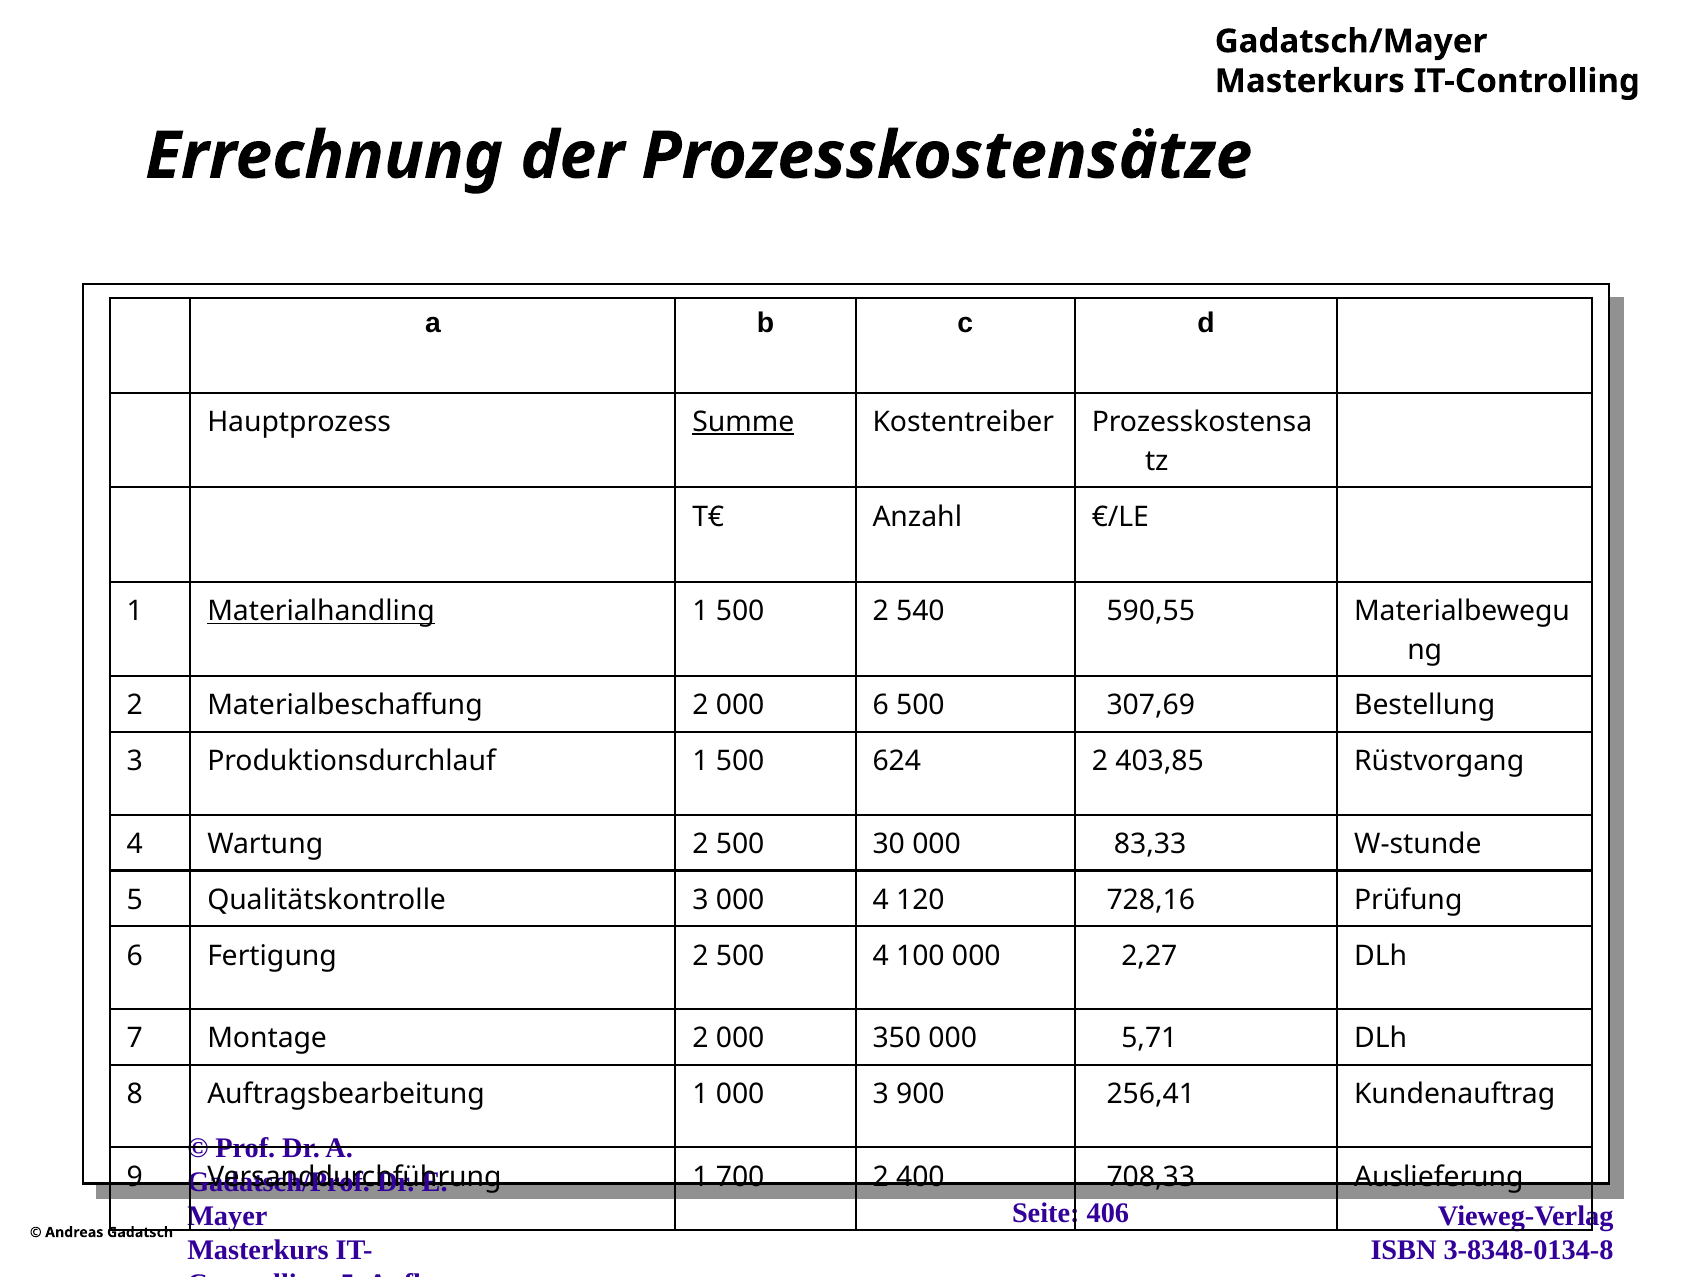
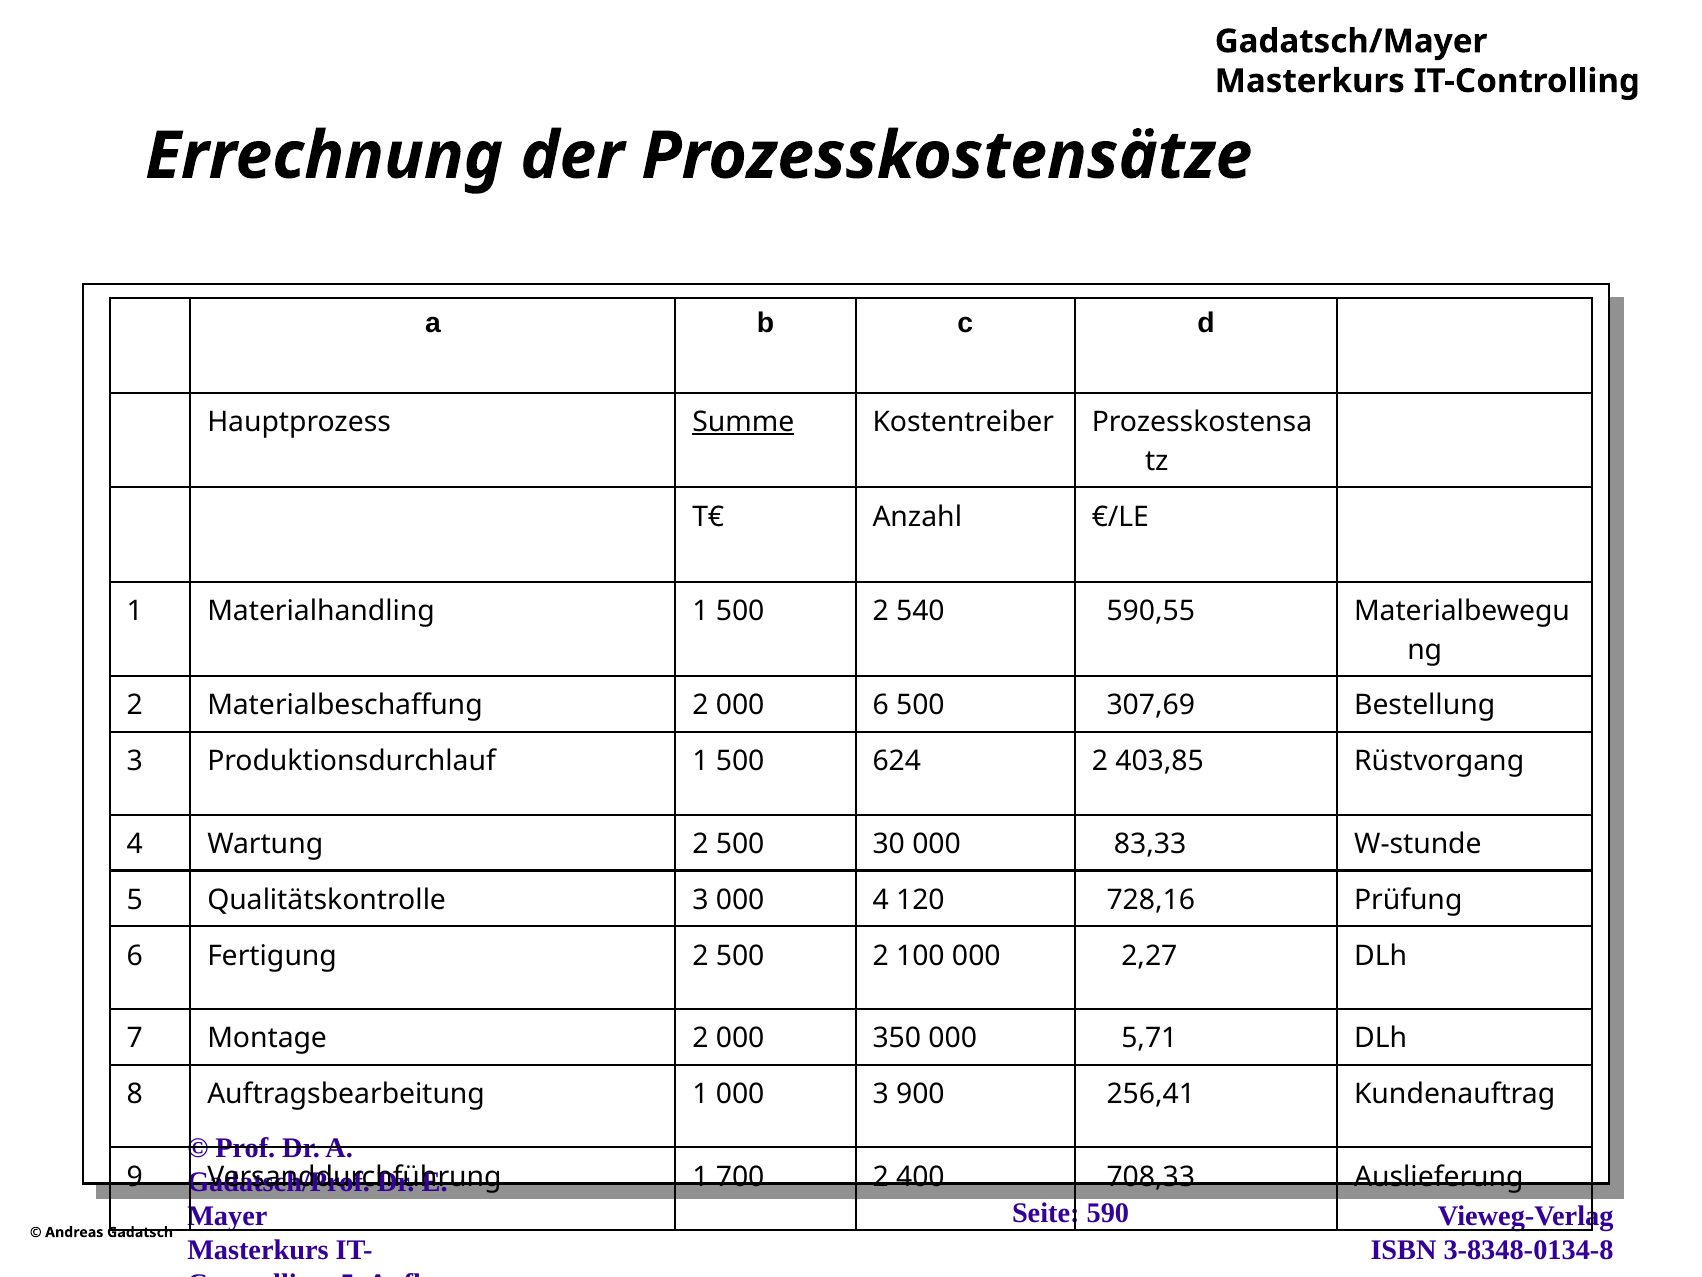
Materialhandling underline: present -> none
2 500 4: 4 -> 2
406: 406 -> 590
